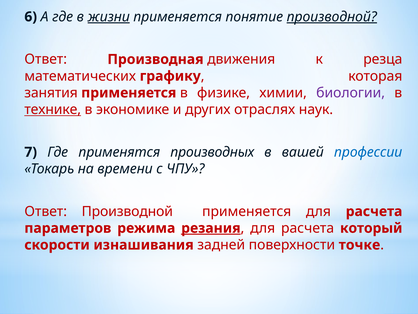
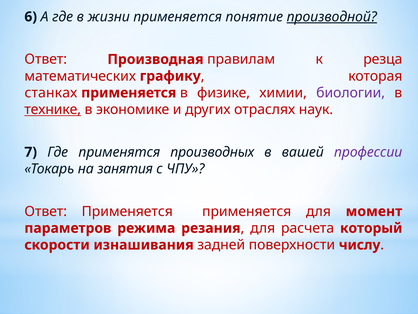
жизни underline: present -> none
движения: движения -> правилам
занятия: занятия -> станках
профессии colour: blue -> purple
времени: времени -> занятия
Ответ Производной: Производной -> Применяется
применяется для расчета: расчета -> момент
резания underline: present -> none
точке: точке -> числу
